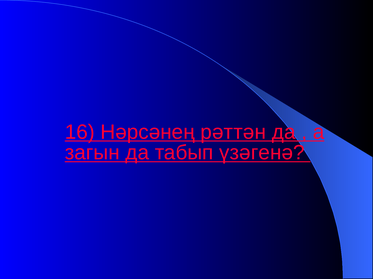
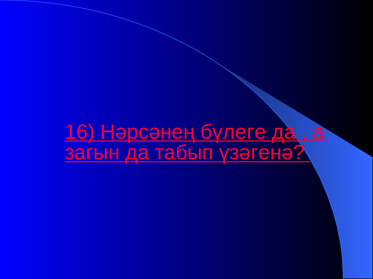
рәттән: рәттән -> бүлеге
